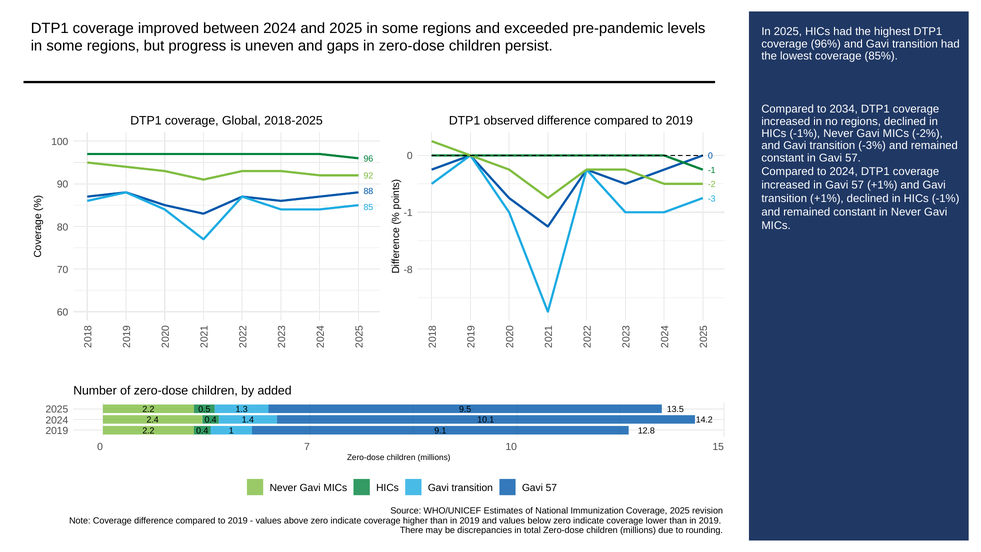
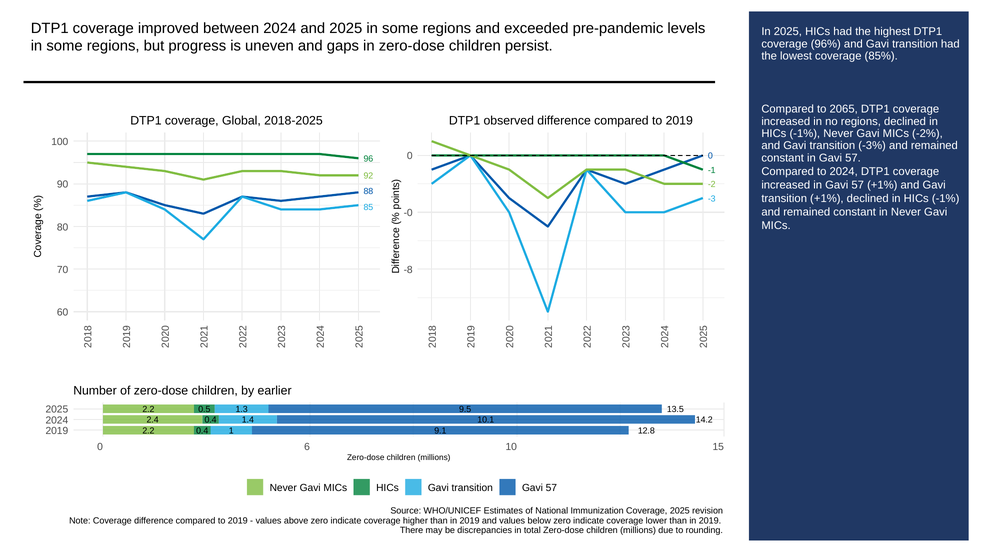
2034: 2034 -> 2065
-1 at (408, 213): -1 -> -0
added: added -> earlier
7: 7 -> 6
